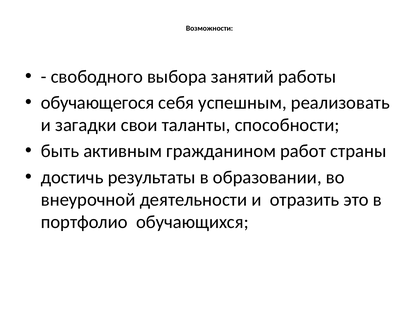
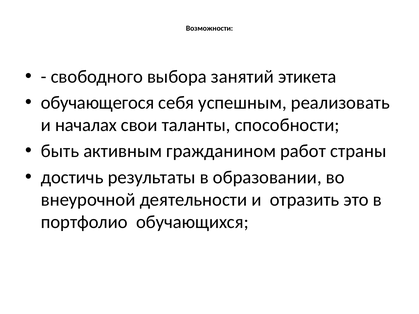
работы: работы -> этикета
загадки: загадки -> началах
